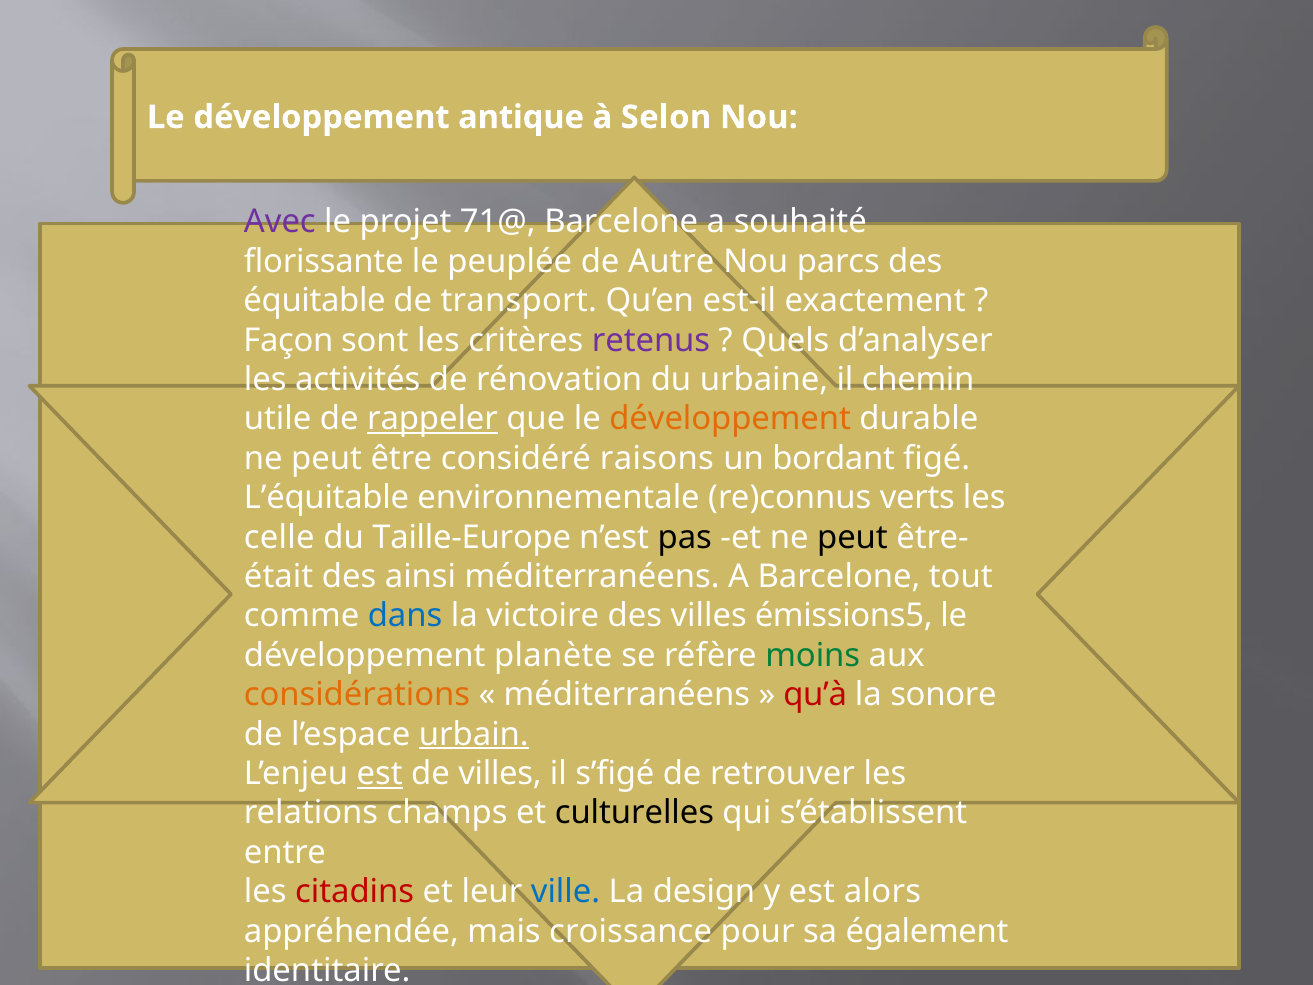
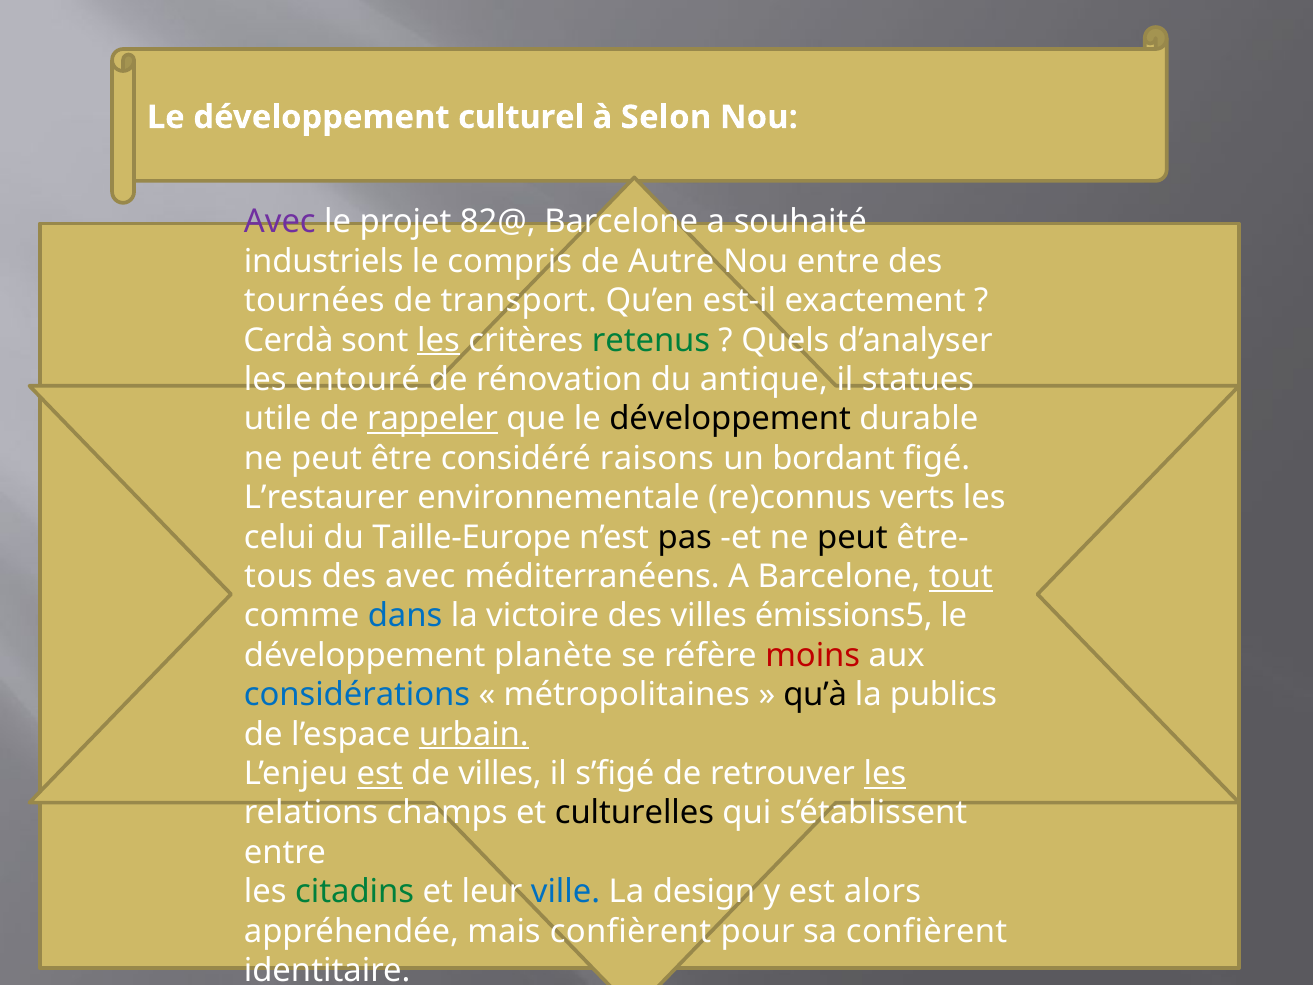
antique: antique -> culturel
71@: 71@ -> 82@
florissante: florissante -> industriels
peuplée: peuplée -> compris
Nou parcs: parcs -> entre
équitable: équitable -> tournées
Façon: Façon -> Cerdà
les at (438, 340) underline: none -> present
retenus colour: purple -> green
activités: activités -> entouré
urbaine: urbaine -> antique
chemin: chemin -> statues
développement at (730, 419) colour: orange -> black
L’équitable: L’équitable -> L’restaurer
celle: celle -> celui
était: était -> tous
des ainsi: ainsi -> avec
tout underline: none -> present
moins colour: green -> red
considérations colour: orange -> blue
méditerranéens at (627, 695): méditerranéens -> métropolitaines
qu’à colour: red -> black
sonore: sonore -> publics
les at (885, 774) underline: none -> present
citadins colour: red -> green
mais croissance: croissance -> confièrent
sa également: également -> confièrent
